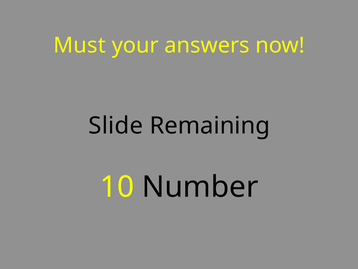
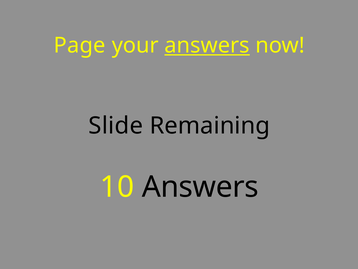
Must: Must -> Page
answers at (207, 45) underline: none -> present
10 Number: Number -> Answers
